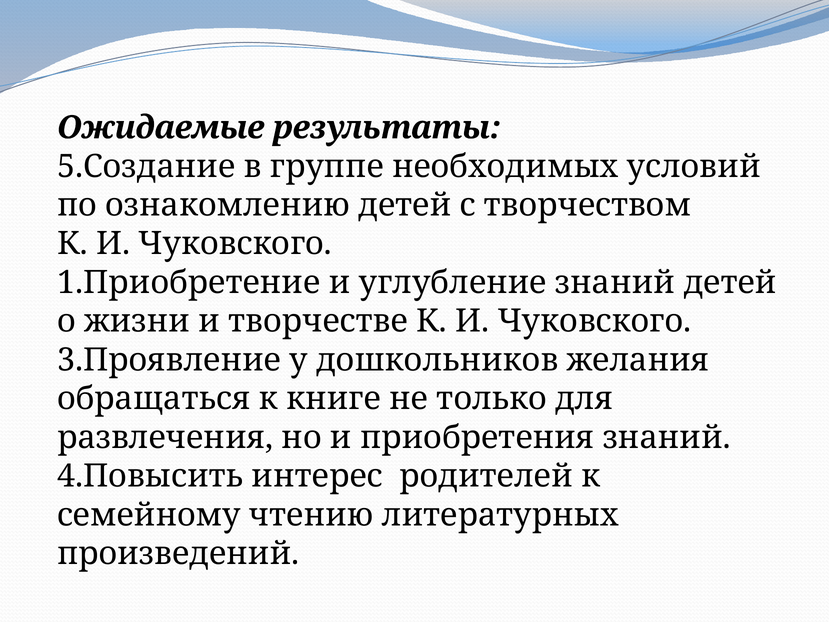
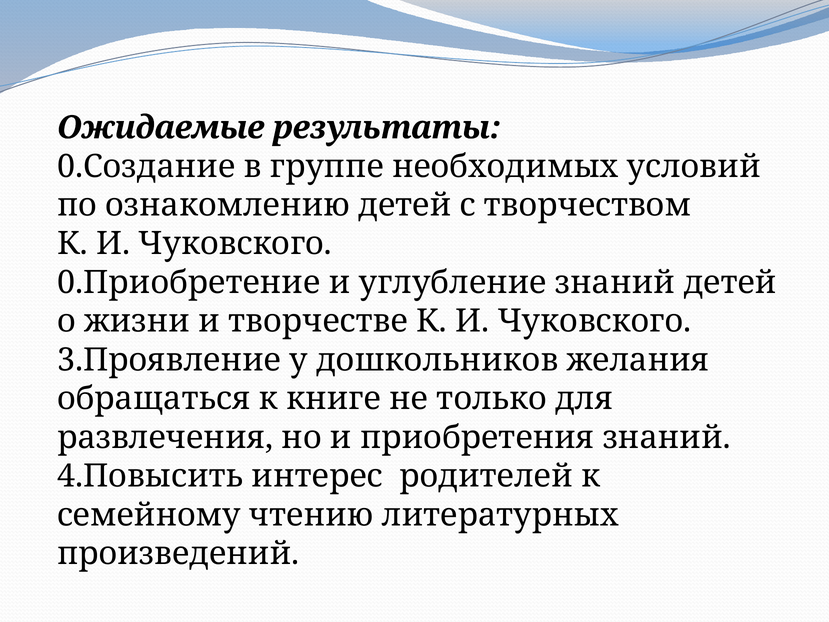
5.Создание: 5.Создание -> 0.Создание
1.Приобретение: 1.Приобретение -> 0.Приобретение
